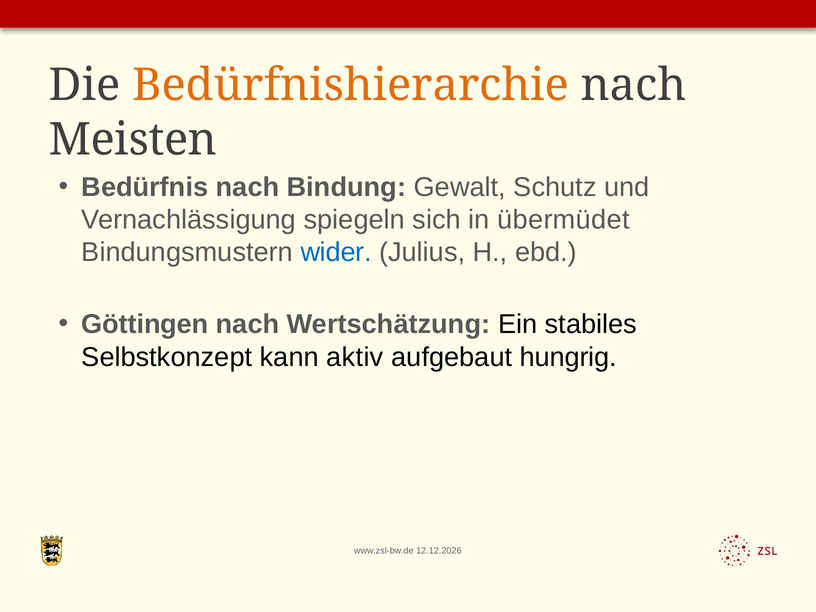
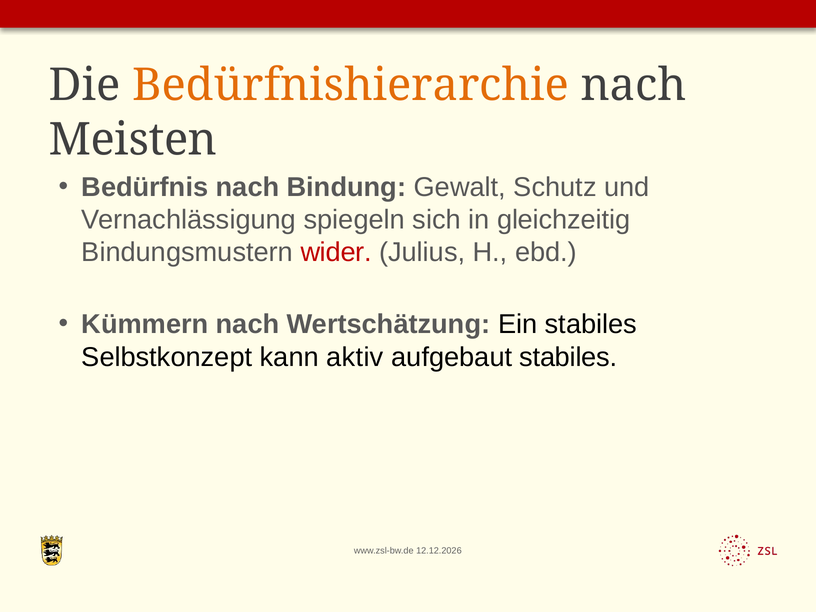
übermüdet: übermüdet -> gleichzeitig
wider colour: blue -> red
Göttingen: Göttingen -> Kümmern
aufgebaut hungrig: hungrig -> stabiles
